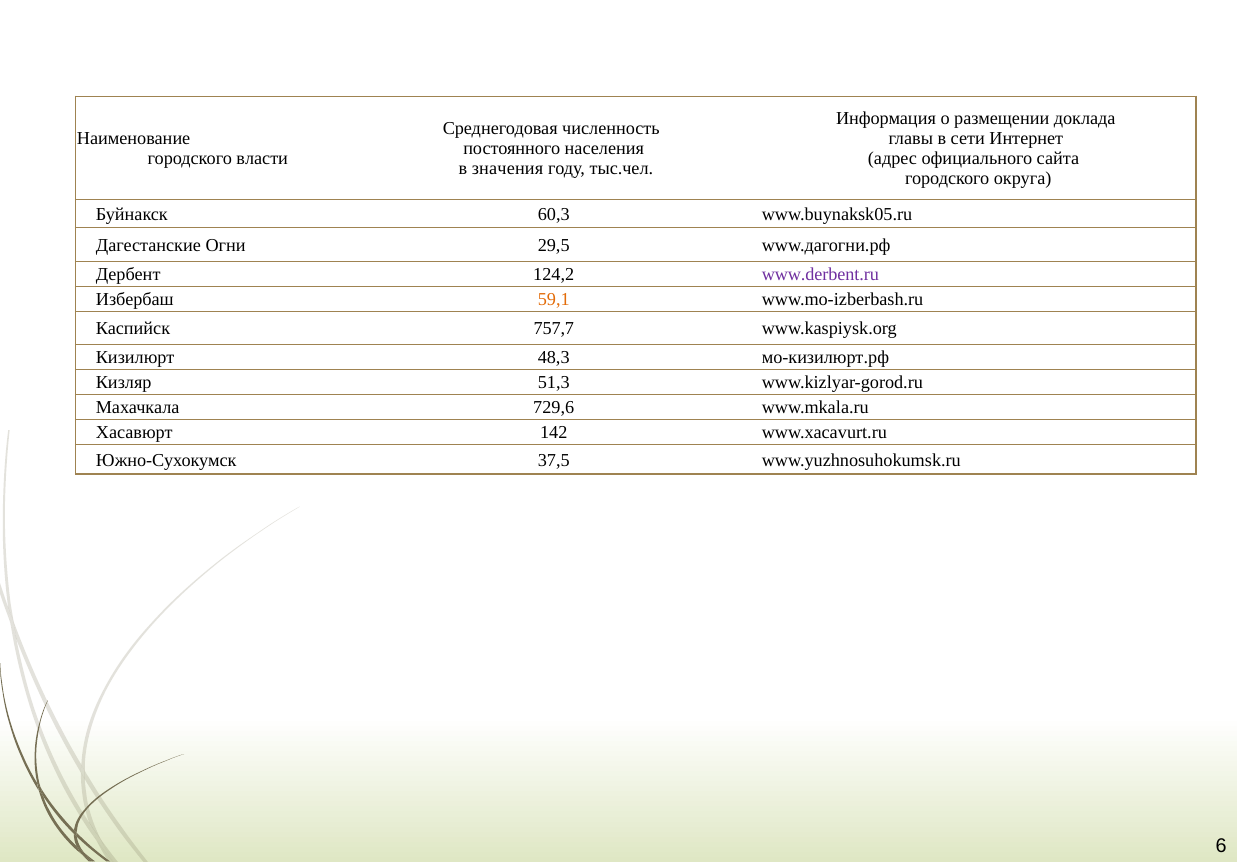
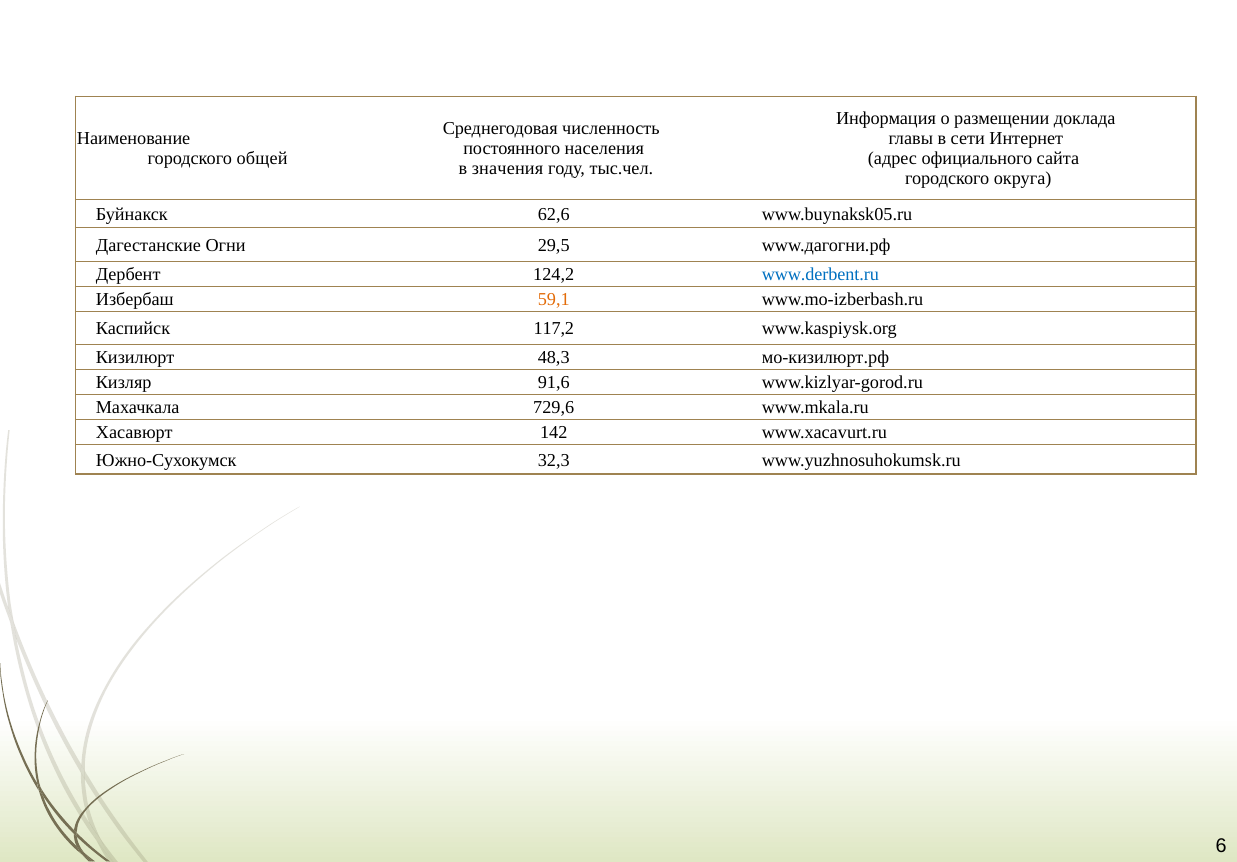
власти: власти -> общей
60,3: 60,3 -> 62,6
www.derbent.ru colour: purple -> blue
757,7: 757,7 -> 117,2
51,3: 51,3 -> 91,6
37,5: 37,5 -> 32,3
